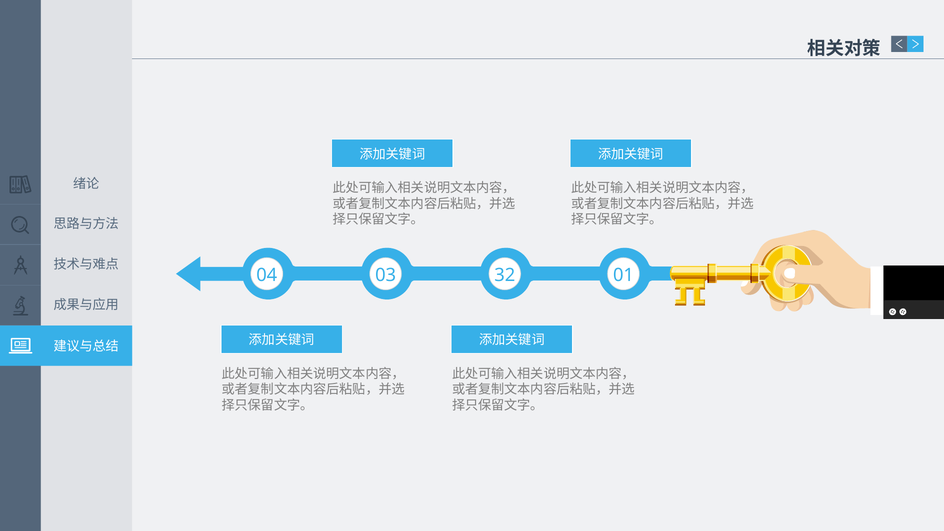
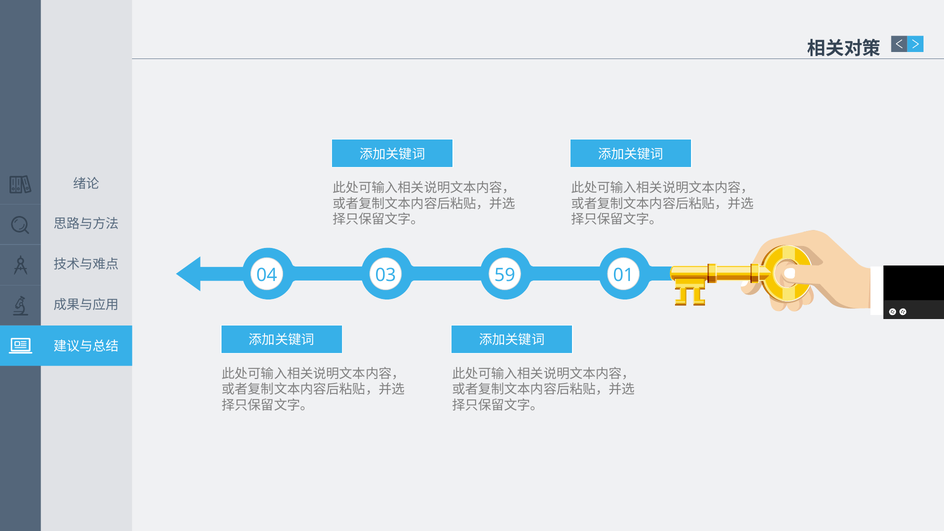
32: 32 -> 59
